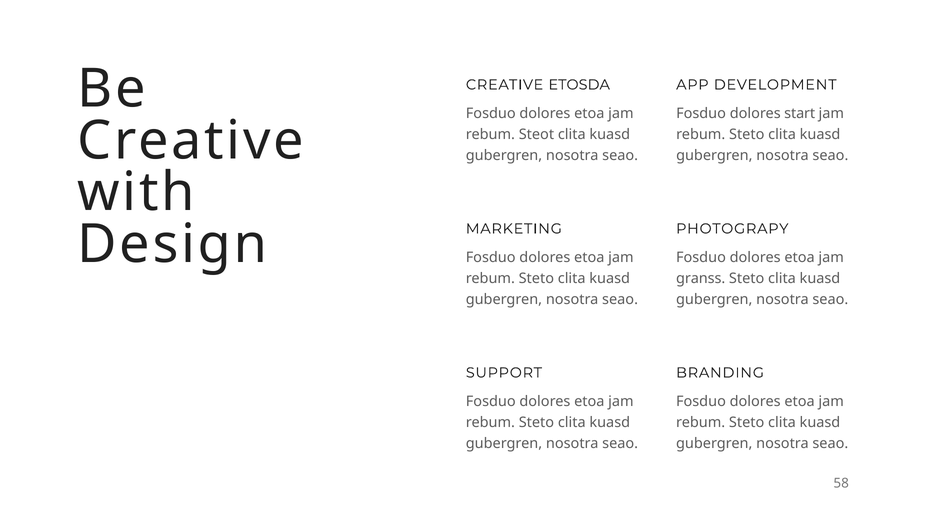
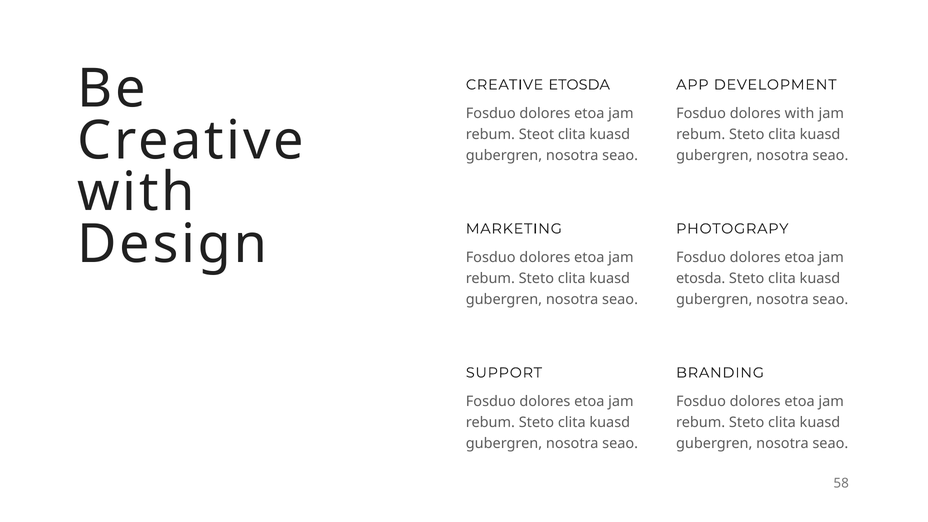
dolores start: start -> with
granss at (701, 279): granss -> etosda
